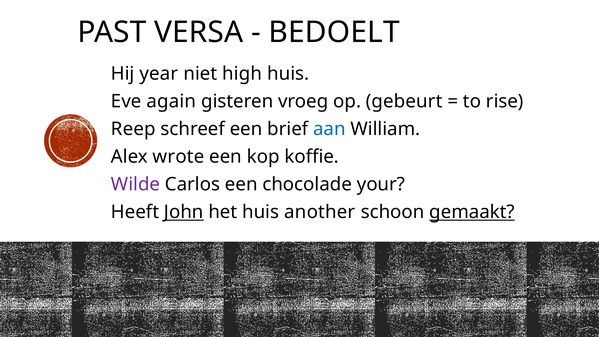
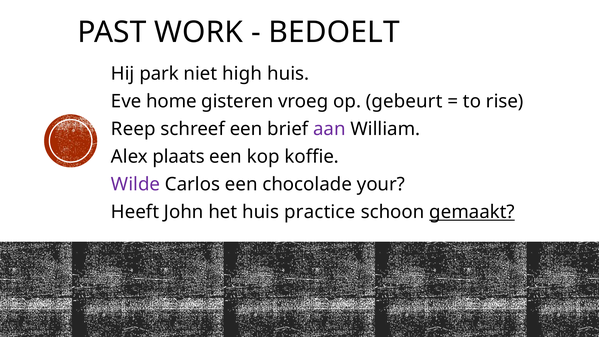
VERSA: VERSA -> WORK
year: year -> park
again: again -> home
aan colour: blue -> purple
wrote: wrote -> plaats
John underline: present -> none
another: another -> practice
